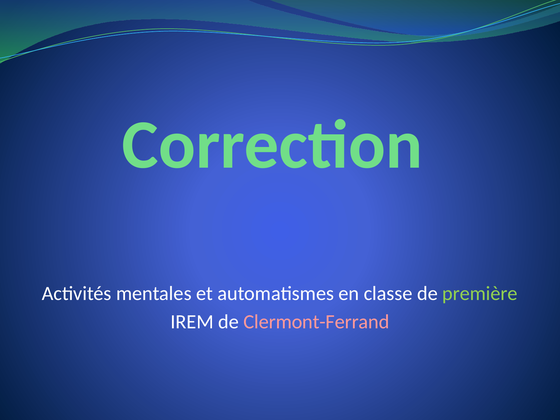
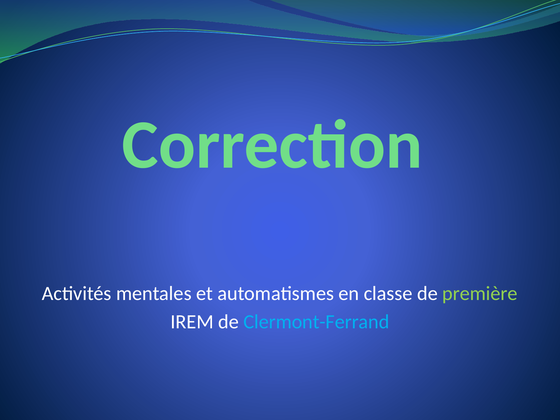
Clermont-Ferrand colour: pink -> light blue
